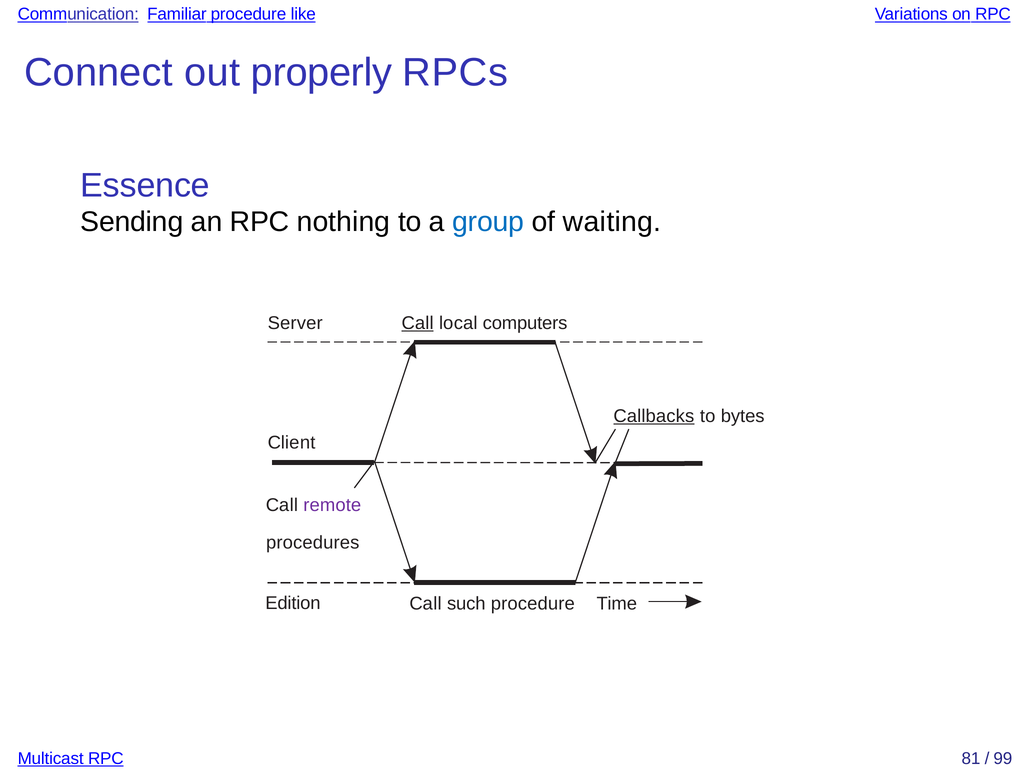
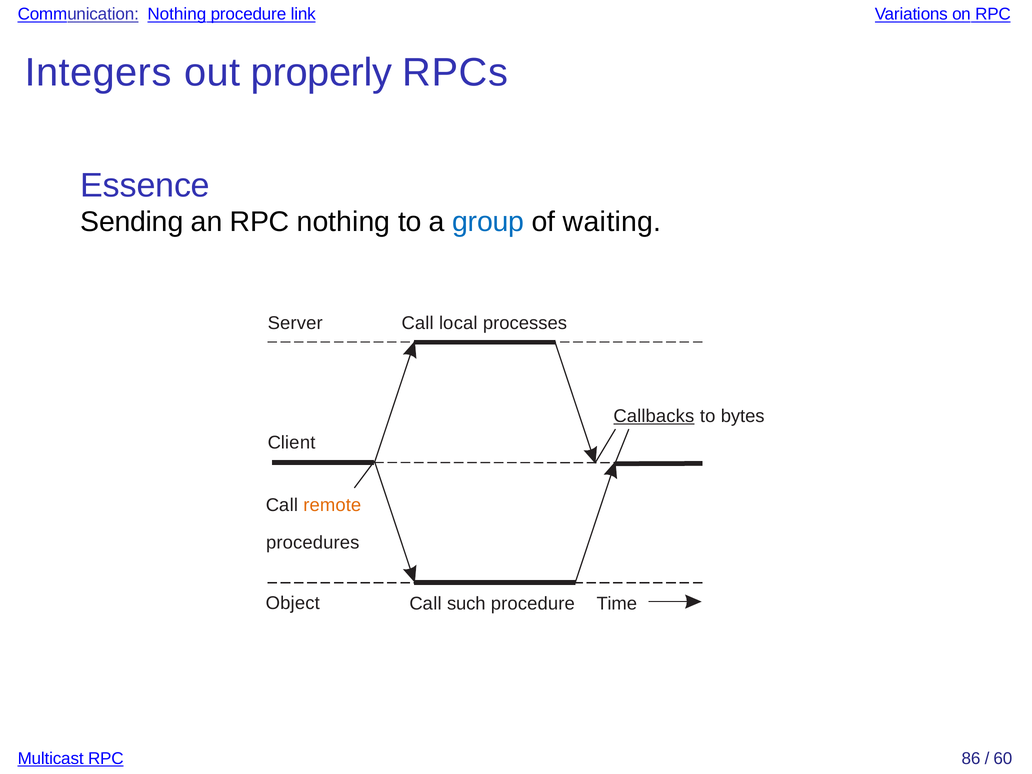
Communication Familiar: Familiar -> Nothing
like: like -> link
Connect: Connect -> Integers
Call at (418, 323) underline: present -> none
computers: computers -> processes
remote colour: purple -> orange
Edition: Edition -> Object
81: 81 -> 86
99: 99 -> 60
